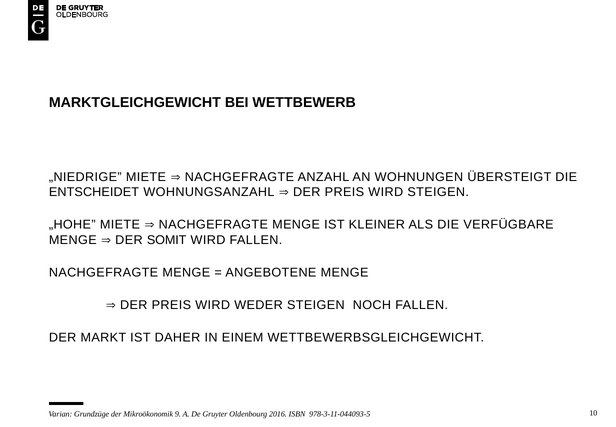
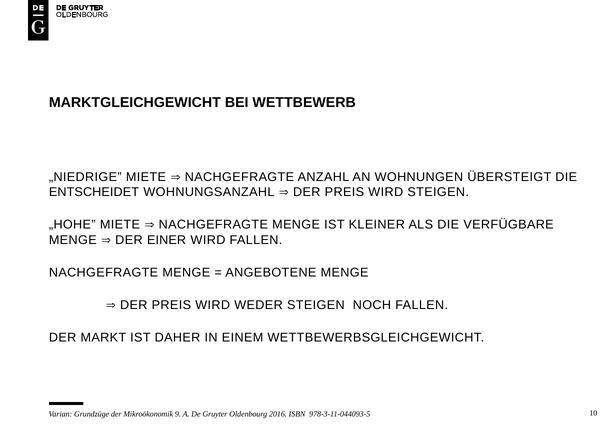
SOMIT: SOMIT -> EINER
